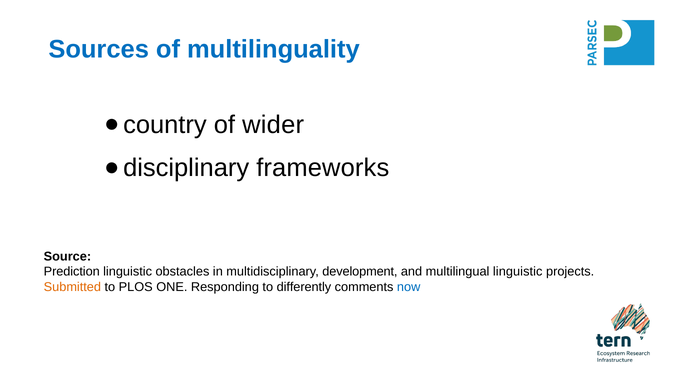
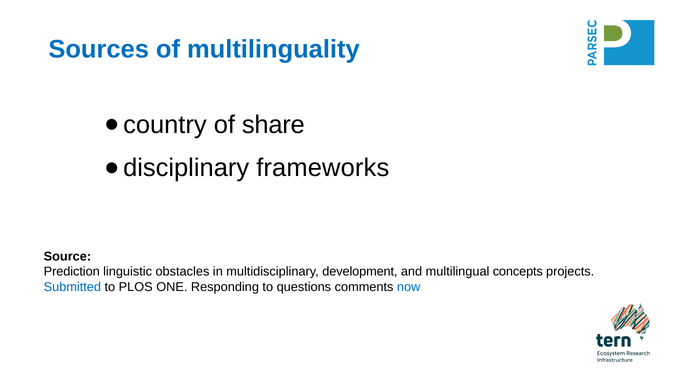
wider: wider -> share
multilingual linguistic: linguistic -> concepts
Submitted colour: orange -> blue
differently: differently -> questions
